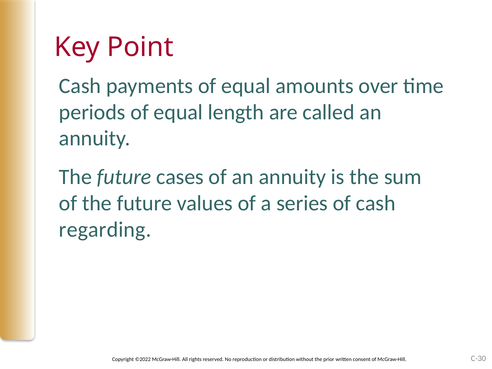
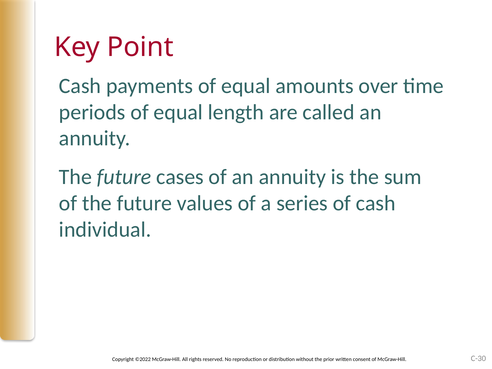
regarding: regarding -> individual
